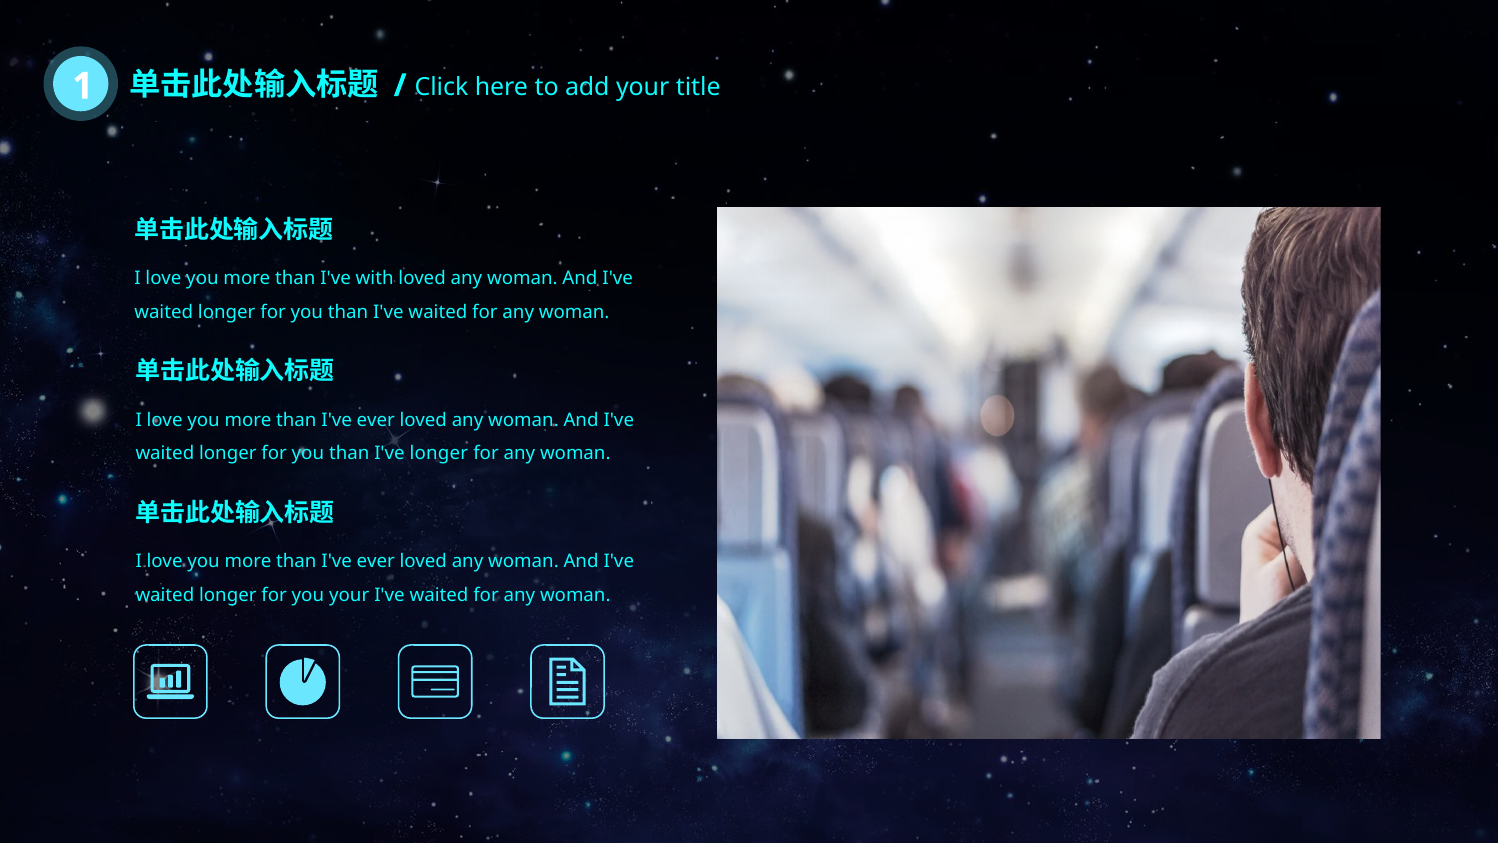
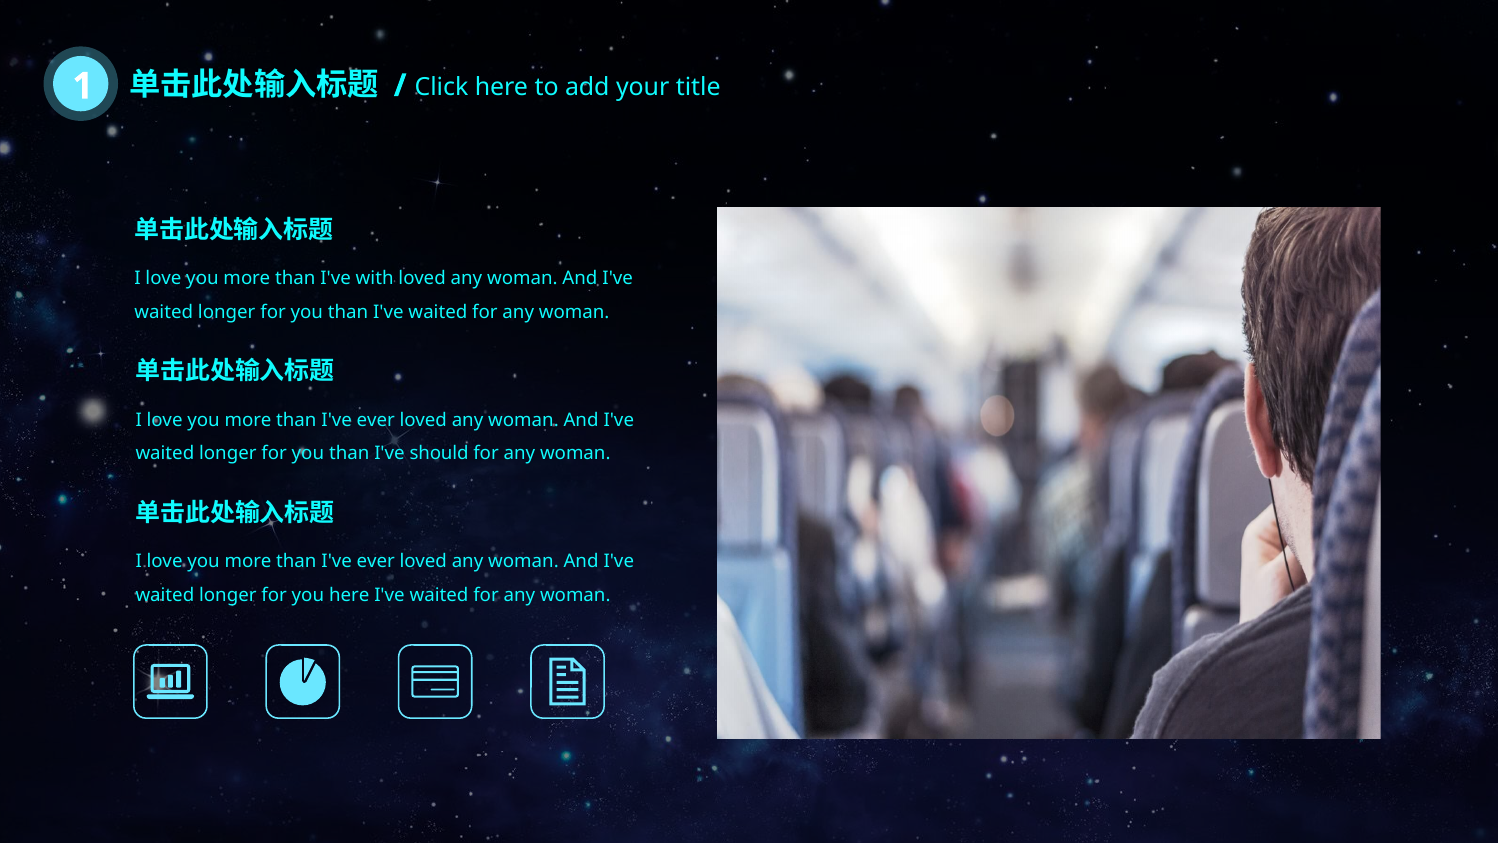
I've longer: longer -> should
you your: your -> here
